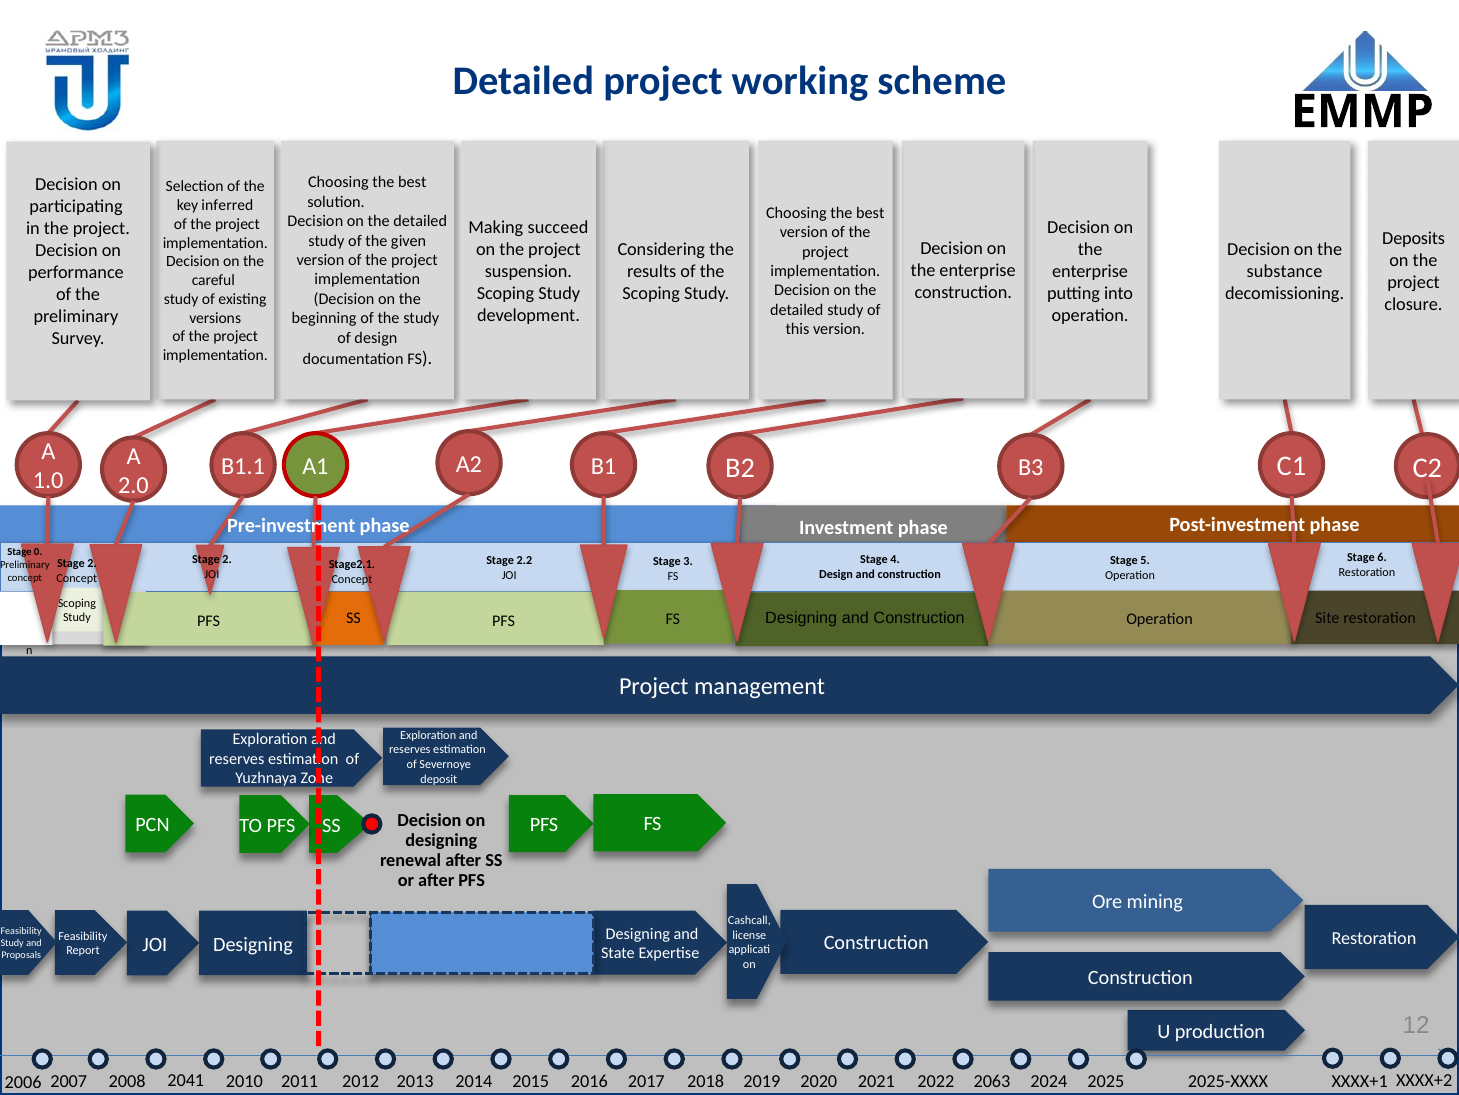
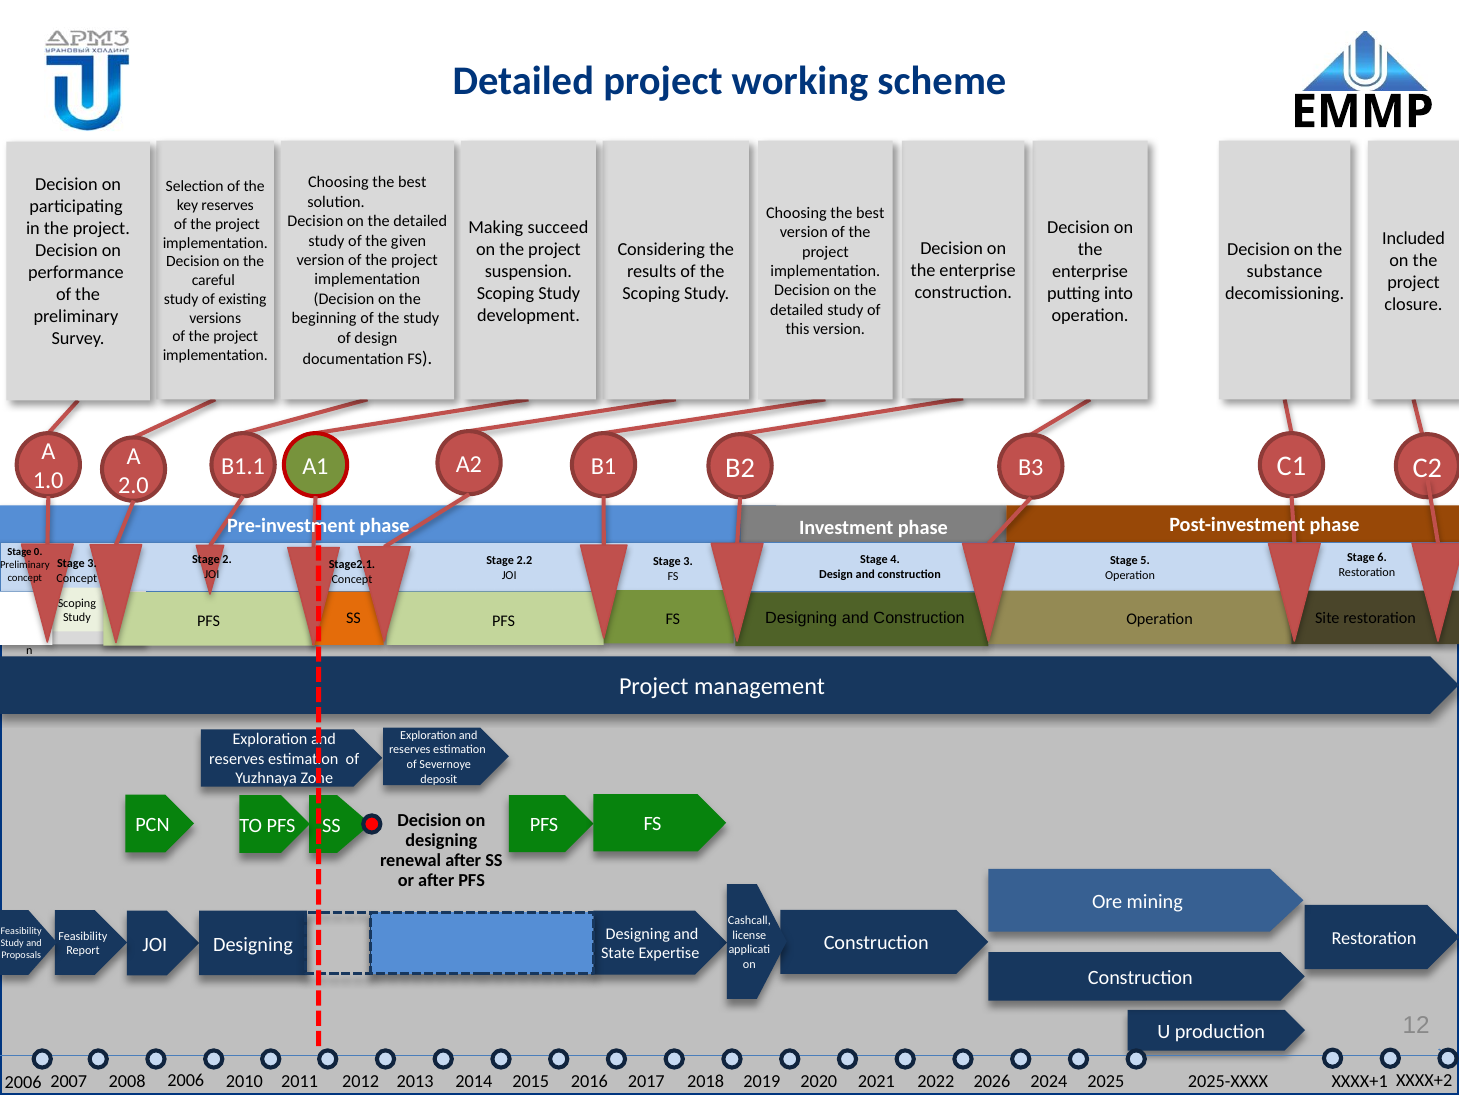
key inferred: inferred -> reserves
Deposits: Deposits -> Included
2 at (92, 563): 2 -> 3
2008 2041: 2041 -> 2006
2063: 2063 -> 2026
